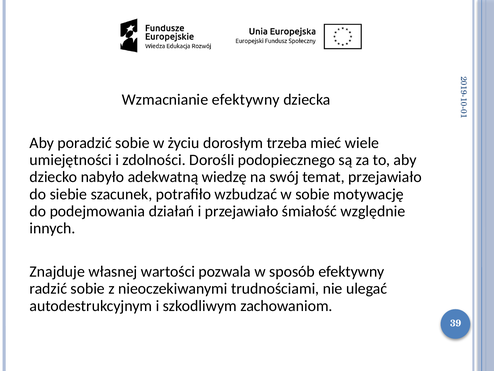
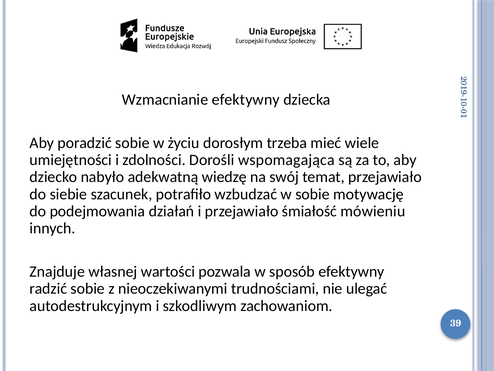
podopiecznego: podopiecznego -> wspomagająca
względnie: względnie -> mówieniu
